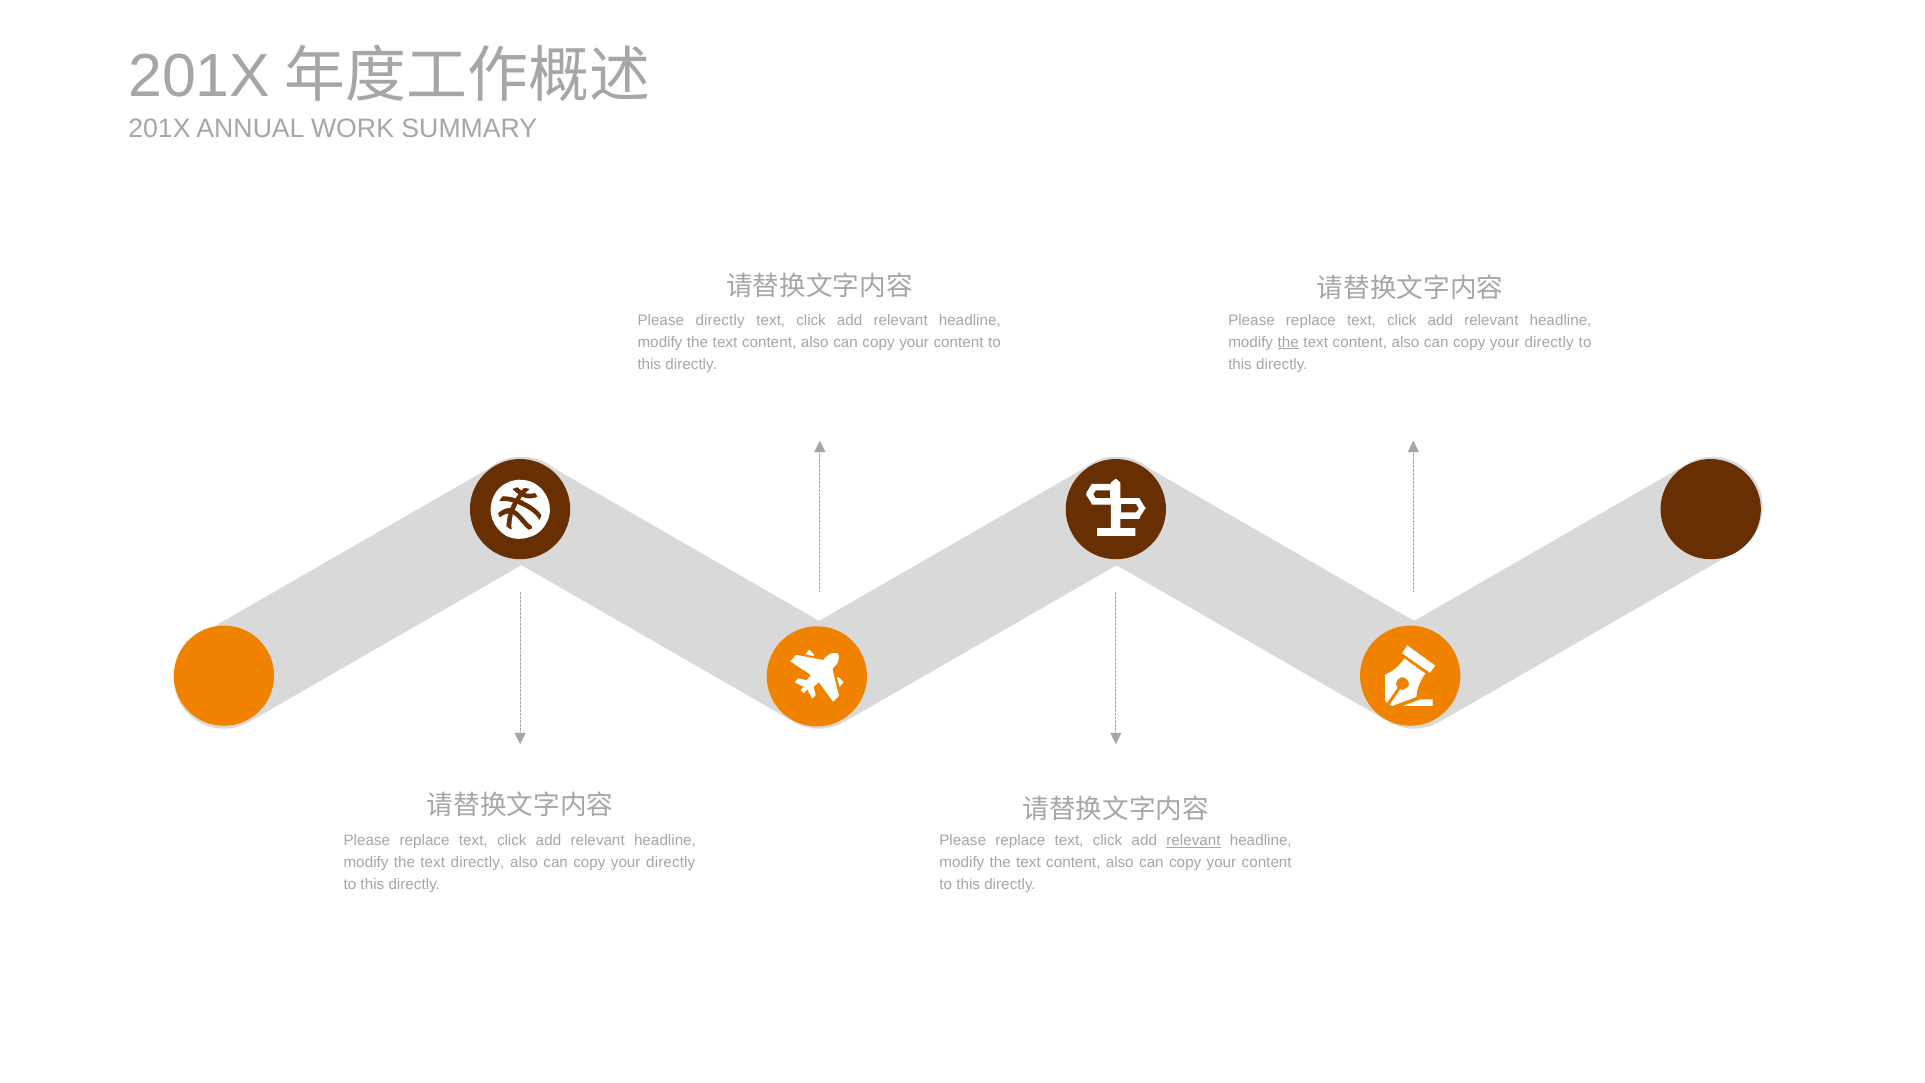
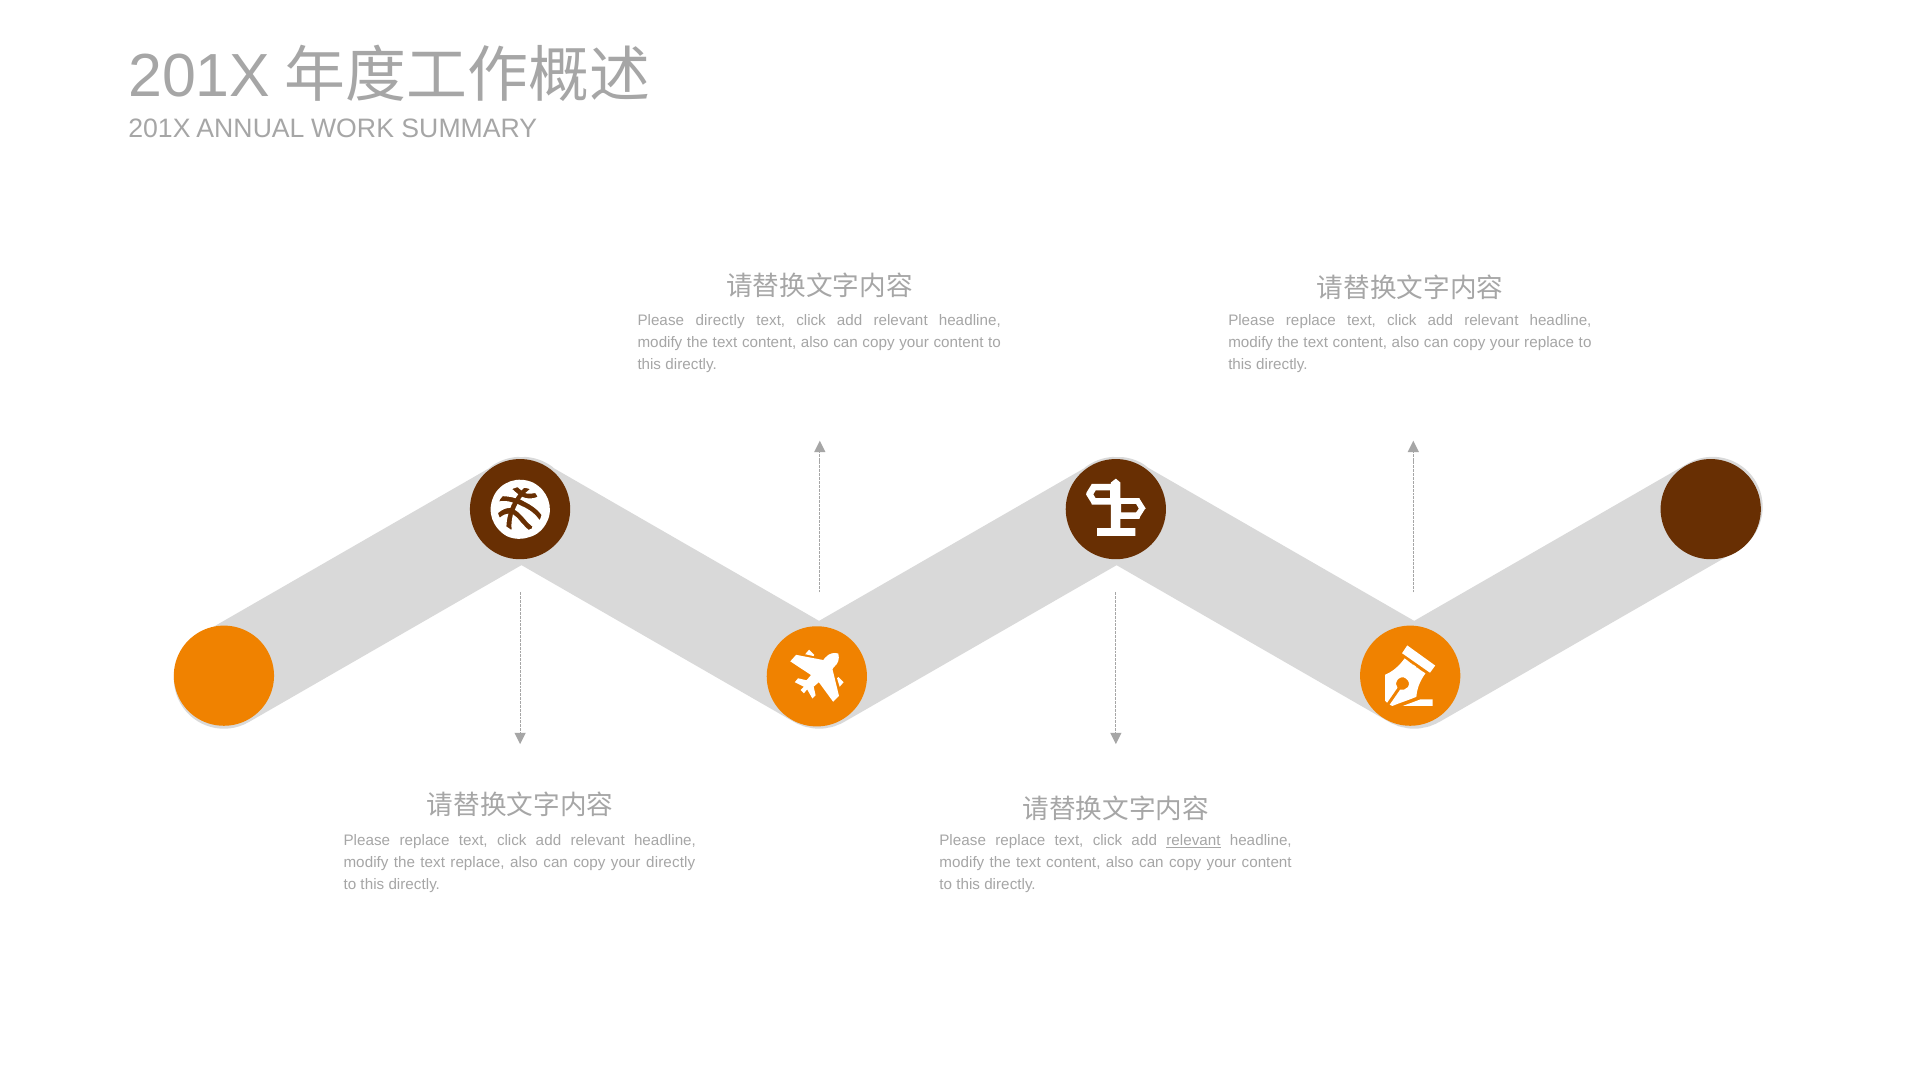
the at (1288, 342) underline: present -> none
directly at (1549, 342): directly -> replace
text directly: directly -> replace
